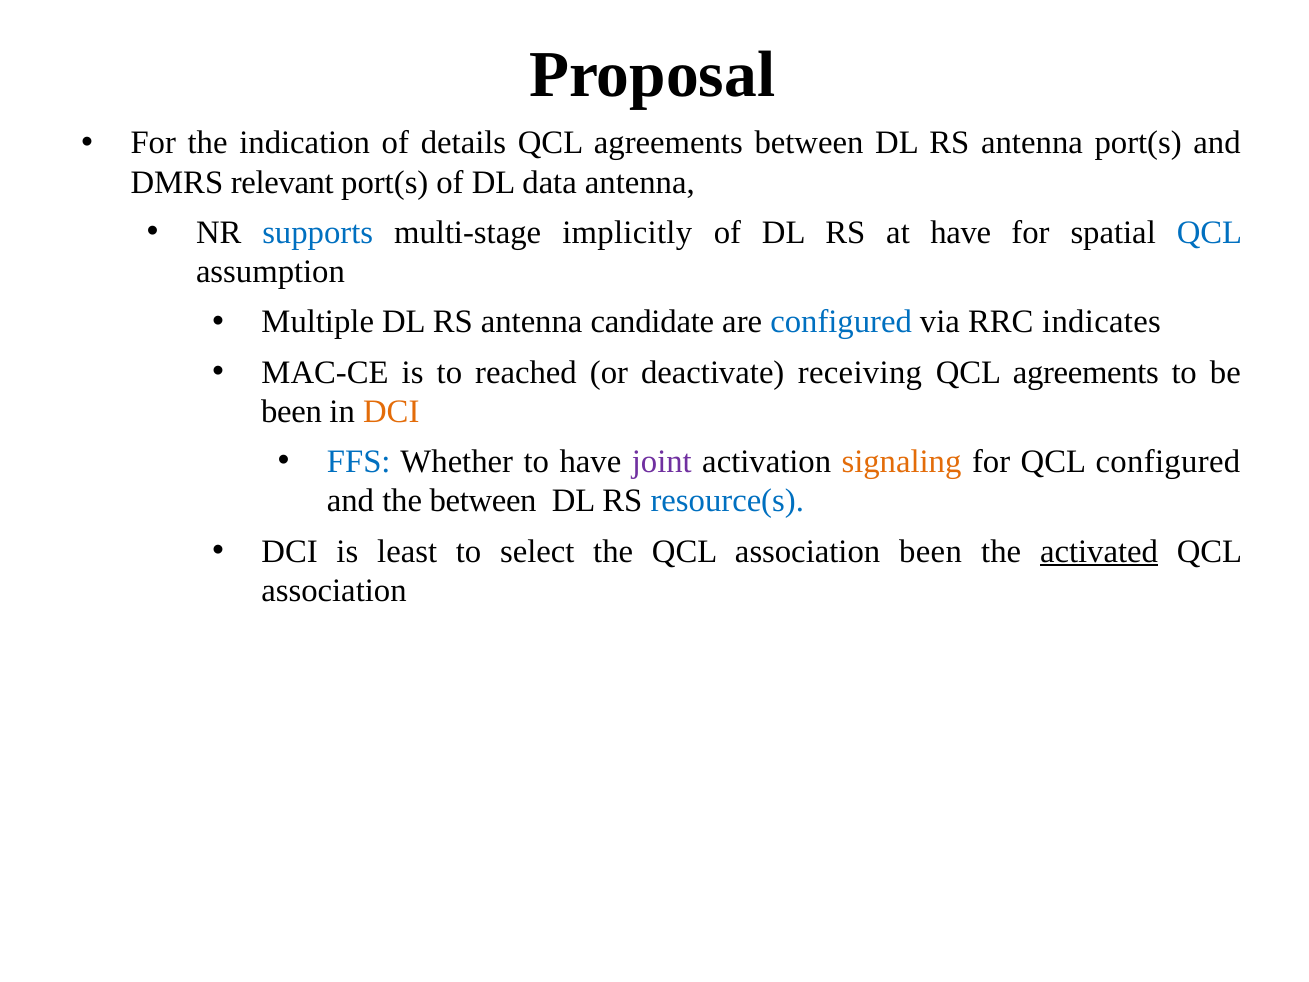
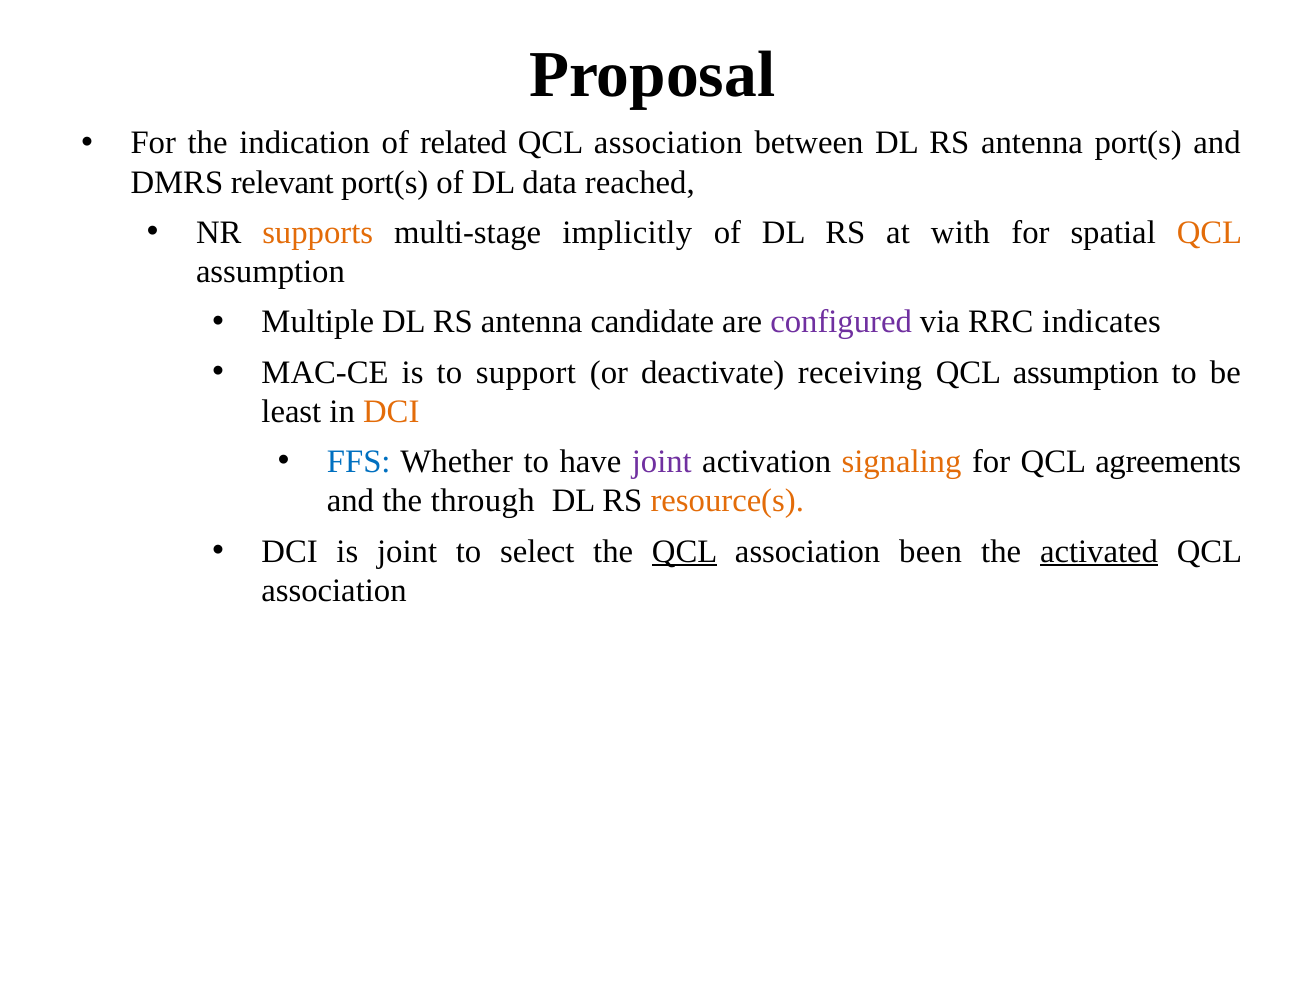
details: details -> related
agreements at (668, 143): agreements -> association
data antenna: antenna -> reached
supports colour: blue -> orange
at have: have -> with
QCL at (1209, 233) colour: blue -> orange
configured at (841, 322) colour: blue -> purple
reached: reached -> support
agreements at (1086, 372): agreements -> assumption
been at (292, 412): been -> least
QCL configured: configured -> agreements
the between: between -> through
resource(s colour: blue -> orange
is least: least -> joint
QCL at (685, 551) underline: none -> present
